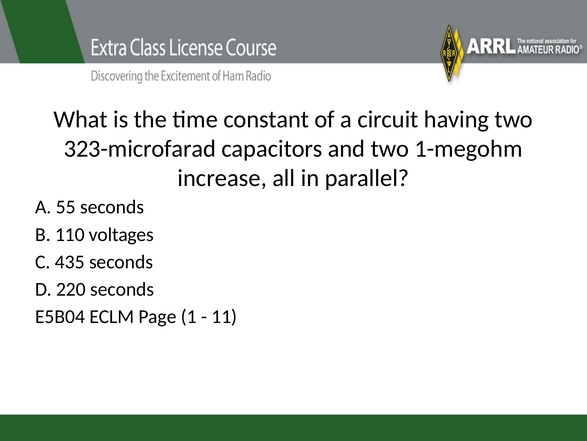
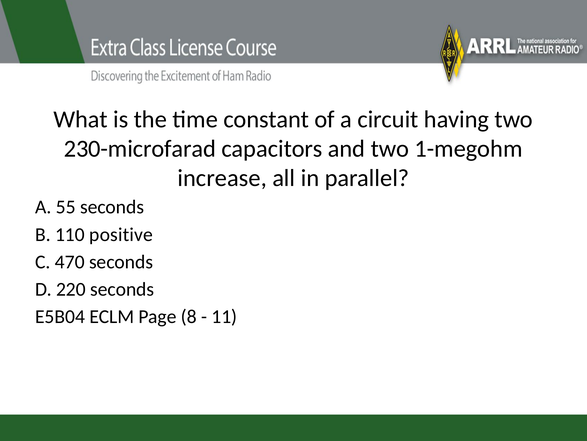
323-microfarad: 323-microfarad -> 230-microfarad
voltages: voltages -> positive
435: 435 -> 470
1: 1 -> 8
